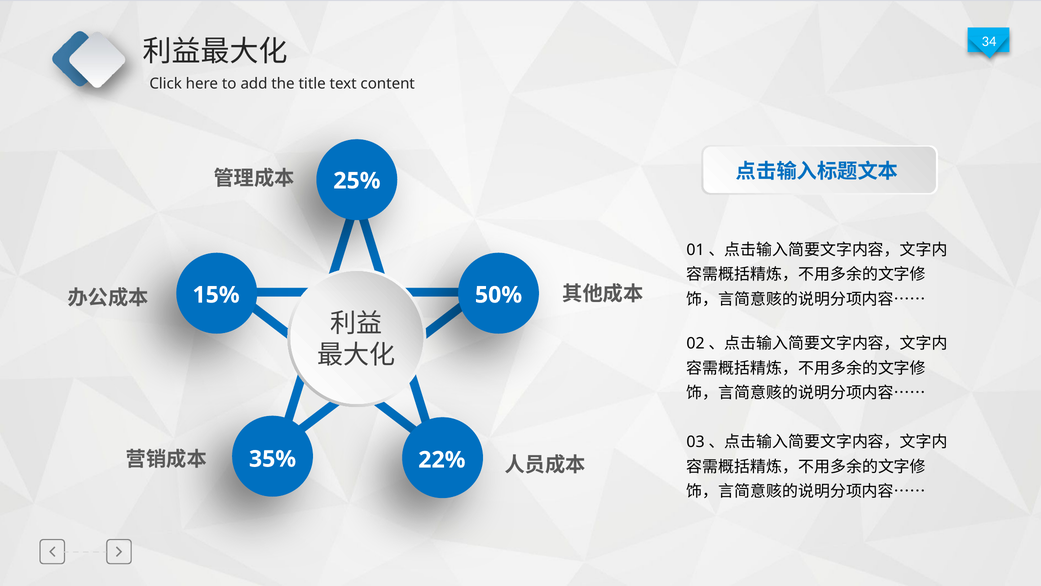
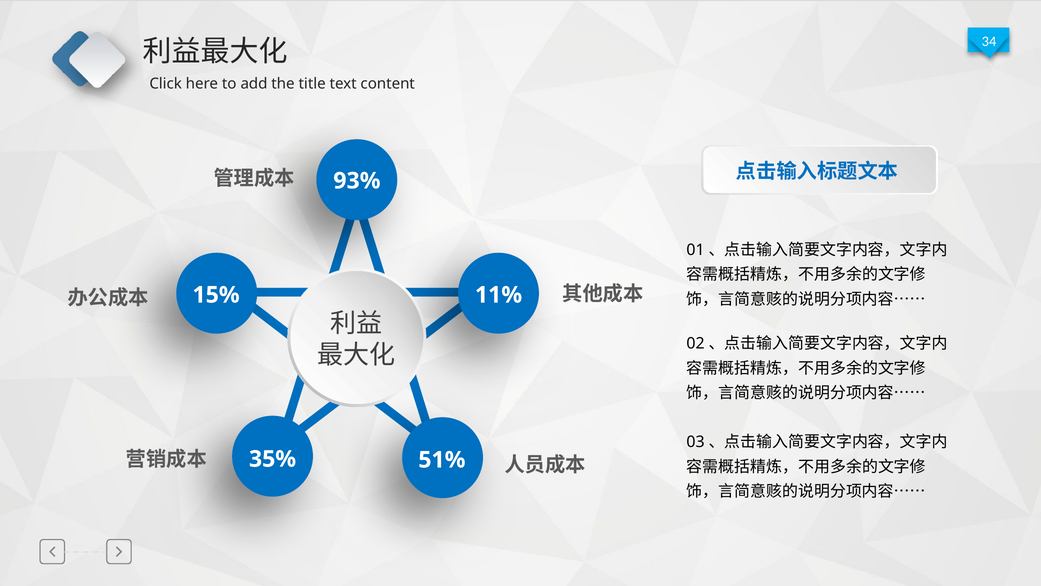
25%: 25% -> 93%
50%: 50% -> 11%
22%: 22% -> 51%
